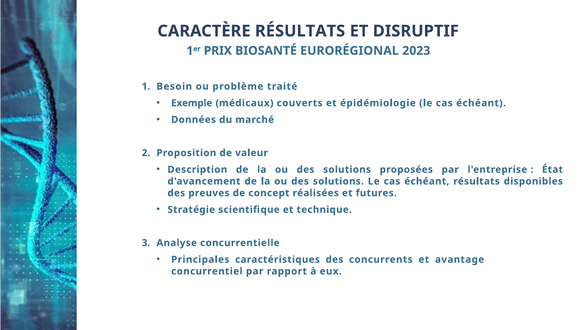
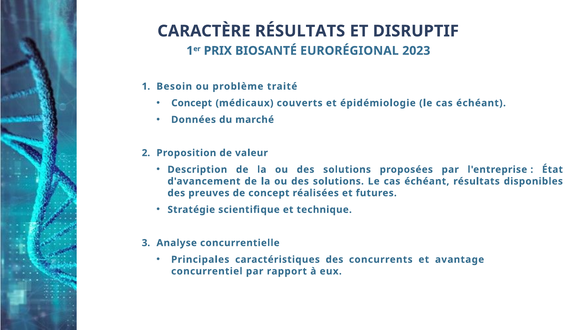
Exemple at (192, 103): Exemple -> Concept
